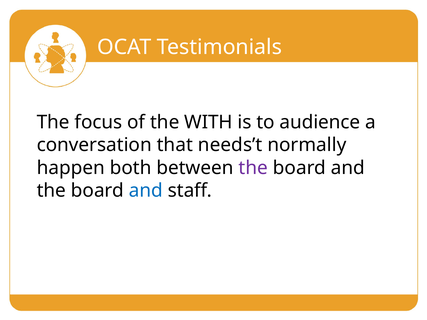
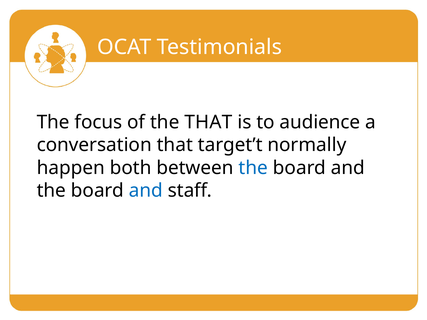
the WITH: WITH -> THAT
needs’t: needs’t -> target’t
the at (253, 168) colour: purple -> blue
